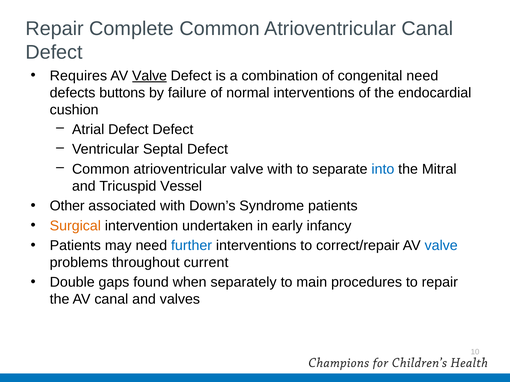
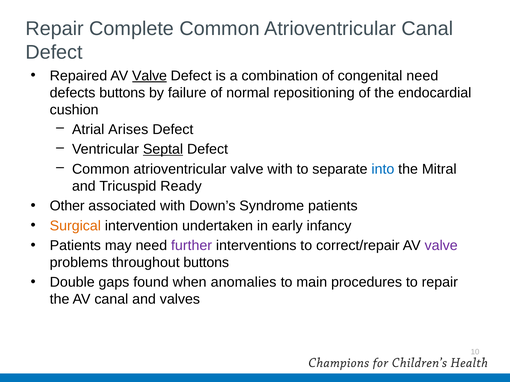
Requires: Requires -> Repaired
normal interventions: interventions -> repositioning
Atrial Defect: Defect -> Arises
Septal underline: none -> present
Vessel: Vessel -> Ready
further colour: blue -> purple
valve at (441, 246) colour: blue -> purple
throughout current: current -> buttons
separately: separately -> anomalies
